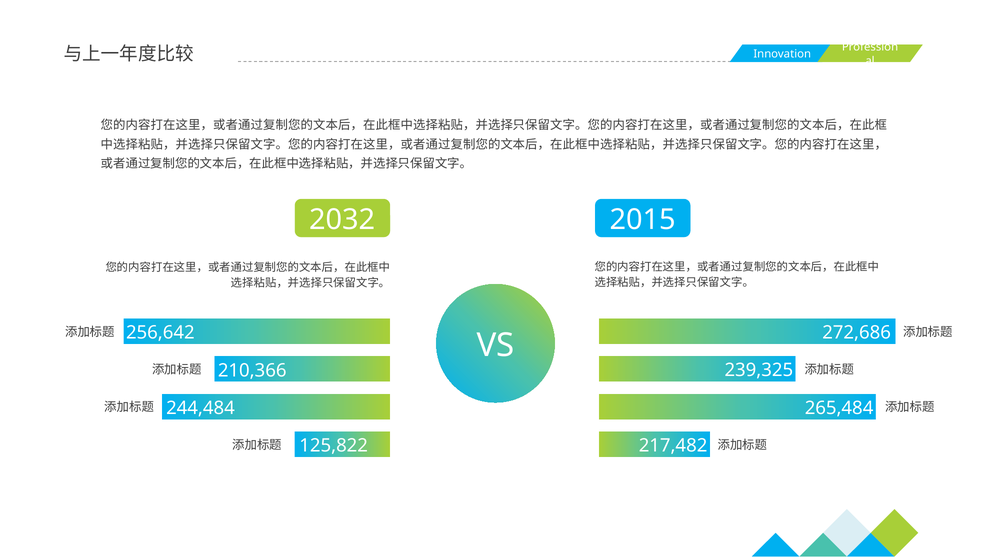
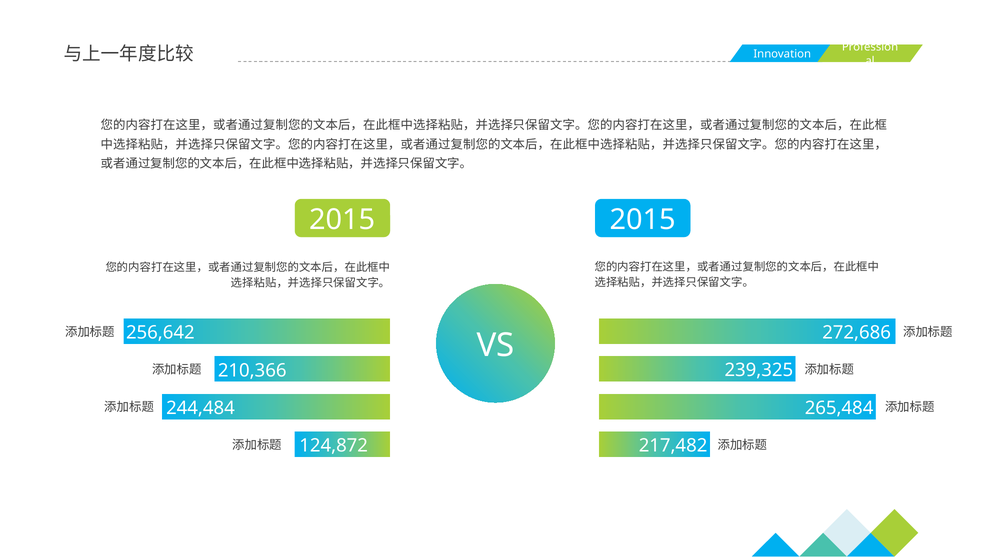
2032 at (342, 220): 2032 -> 2015
125,822: 125,822 -> 124,872
